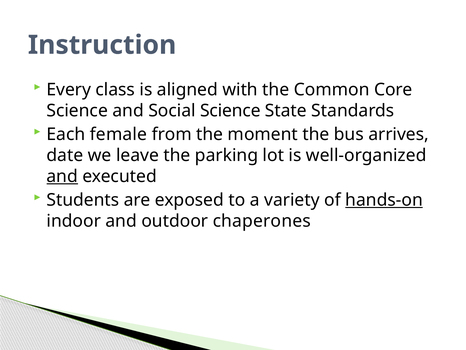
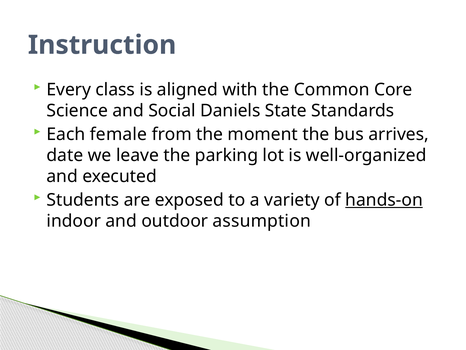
Social Science: Science -> Daniels
and at (62, 176) underline: present -> none
chaperones: chaperones -> assumption
